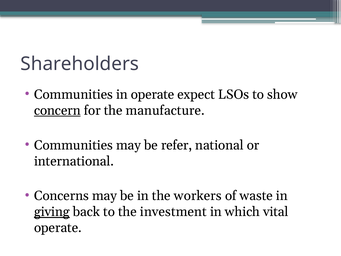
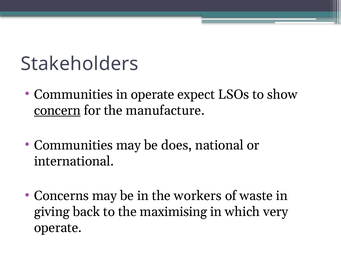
Shareholders: Shareholders -> Stakeholders
refer: refer -> does
giving underline: present -> none
investment: investment -> maximising
vital: vital -> very
